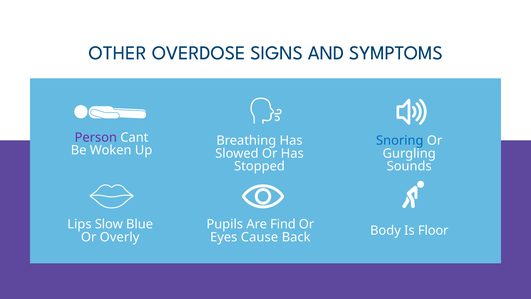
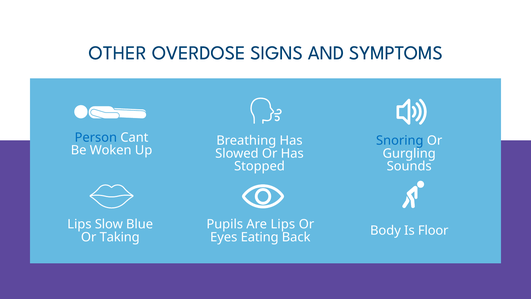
Person colour: purple -> blue
Are Find: Find -> Lips
Overly: Overly -> Taking
Cause: Cause -> Eating
